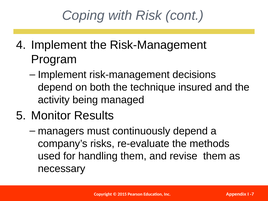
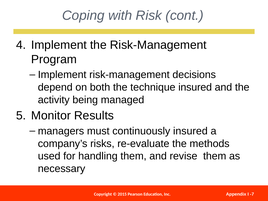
continuously depend: depend -> insured
